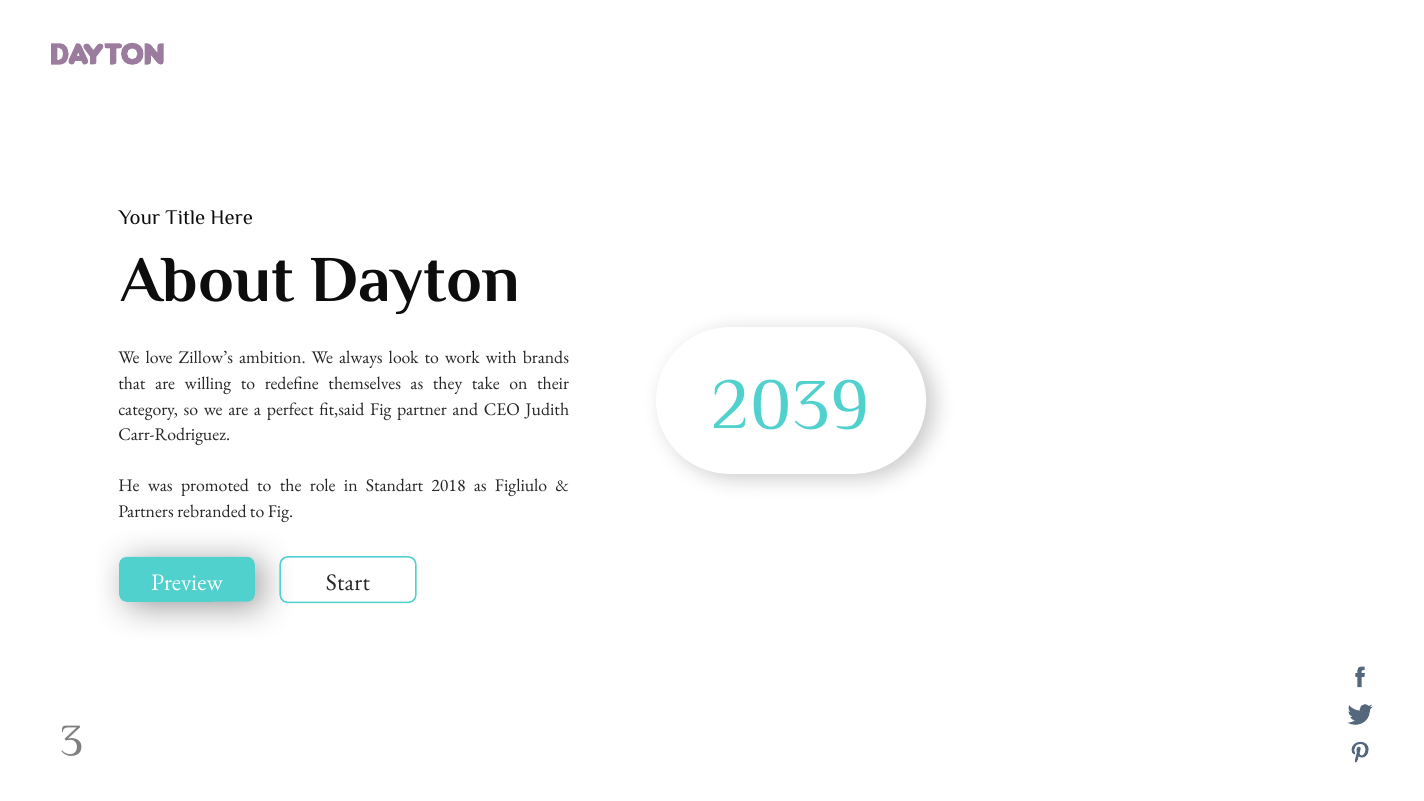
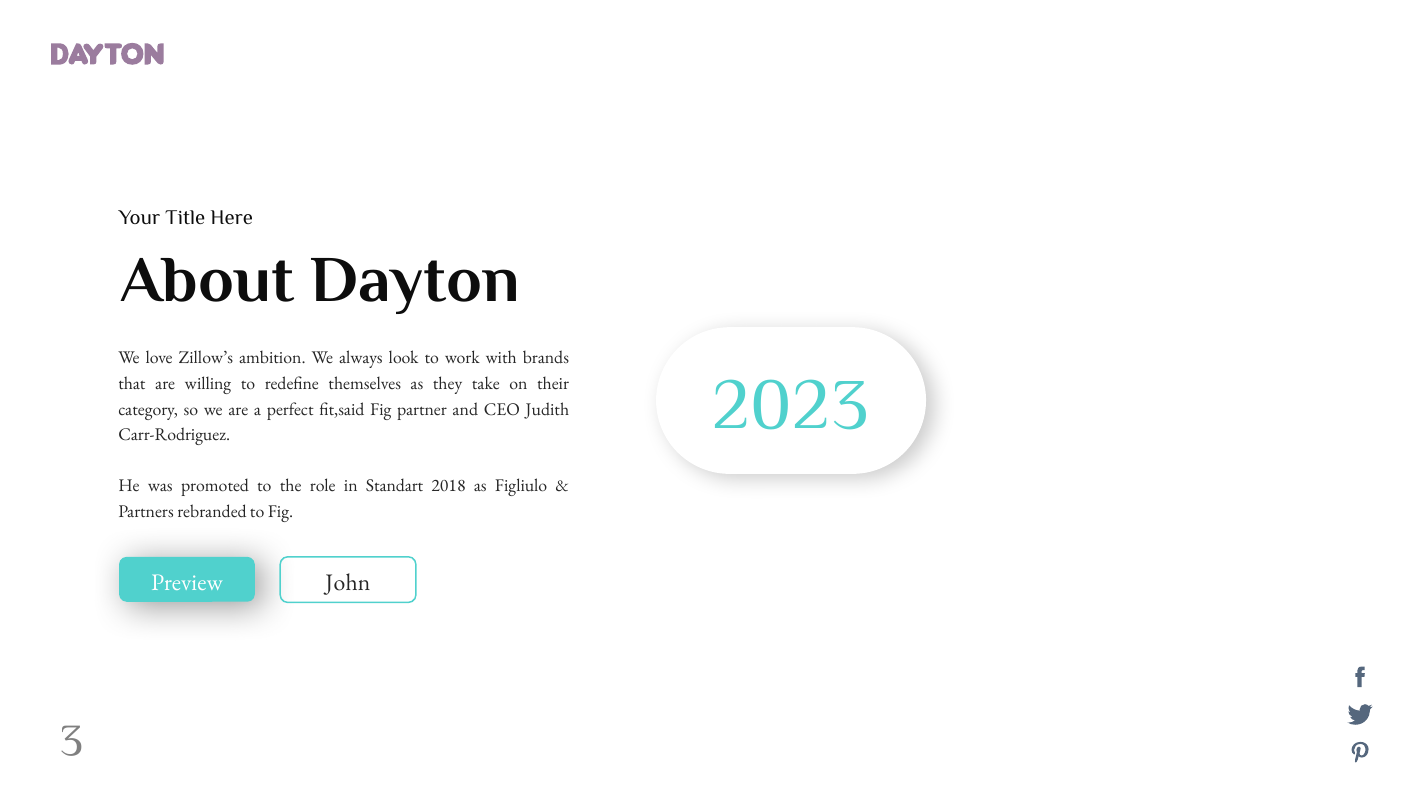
2039: 2039 -> 2023
Start: Start -> John
